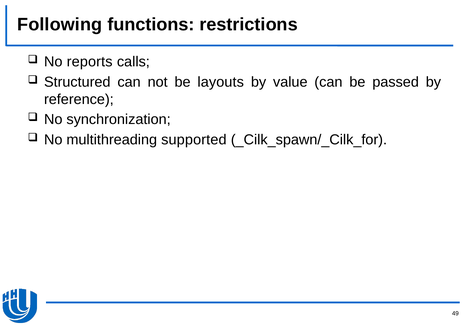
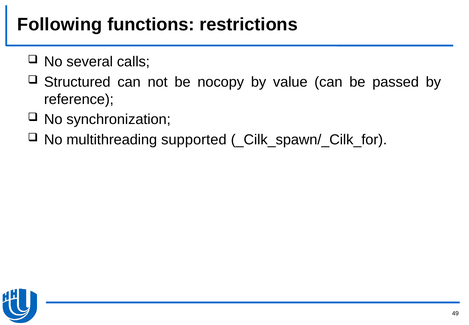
reports: reports -> several
layouts: layouts -> nocopy
